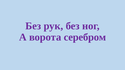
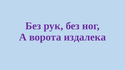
серебром: серебром -> издалека
